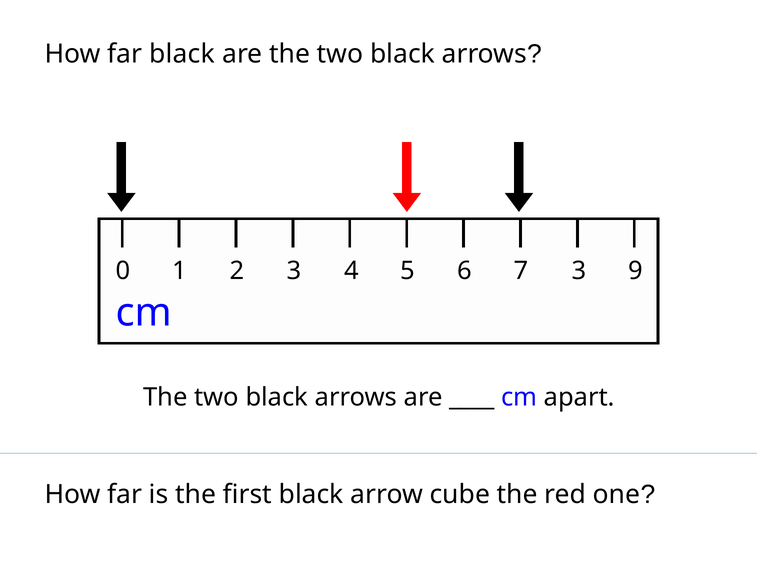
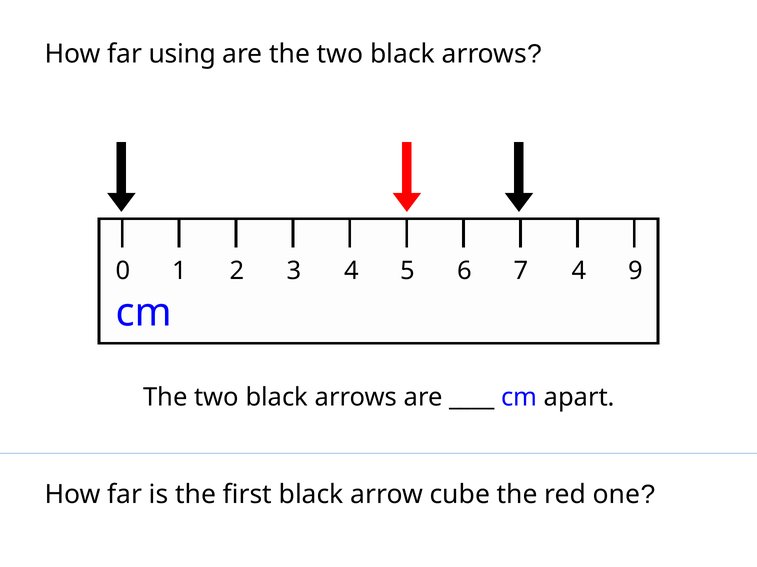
far black: black -> using
7 3: 3 -> 4
